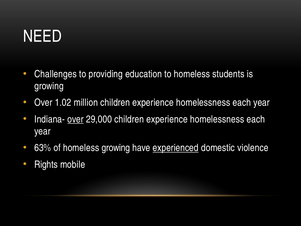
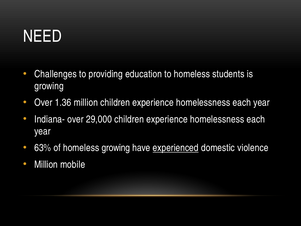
1.02: 1.02 -> 1.36
over at (76, 119) underline: present -> none
Rights at (46, 164): Rights -> Million
